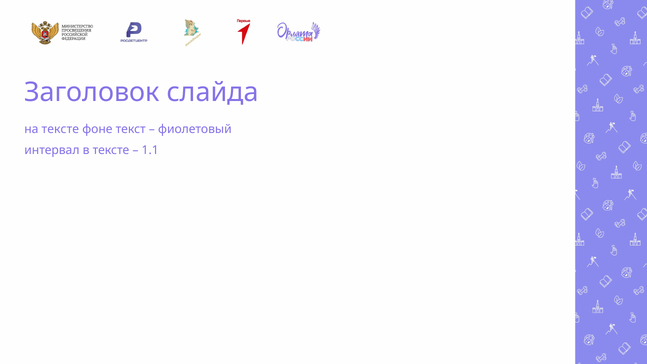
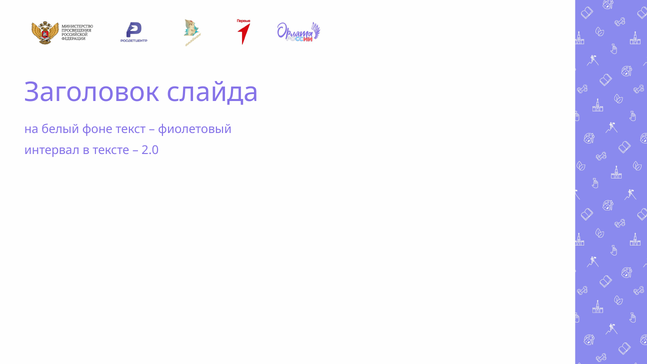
на тексте: тексте -> белый
1.1: 1.1 -> 2.0
